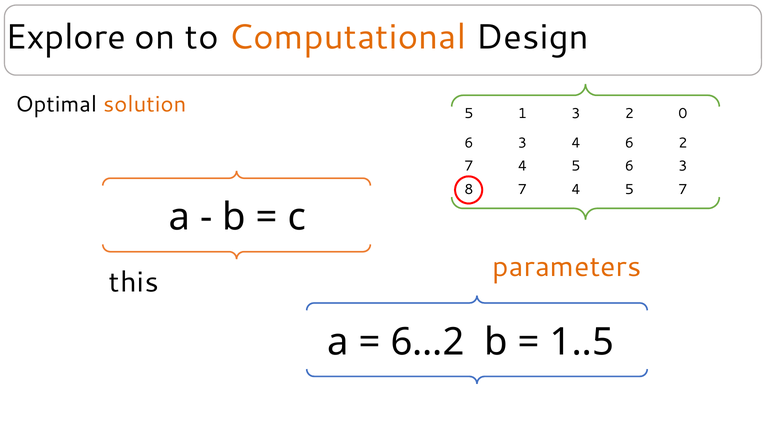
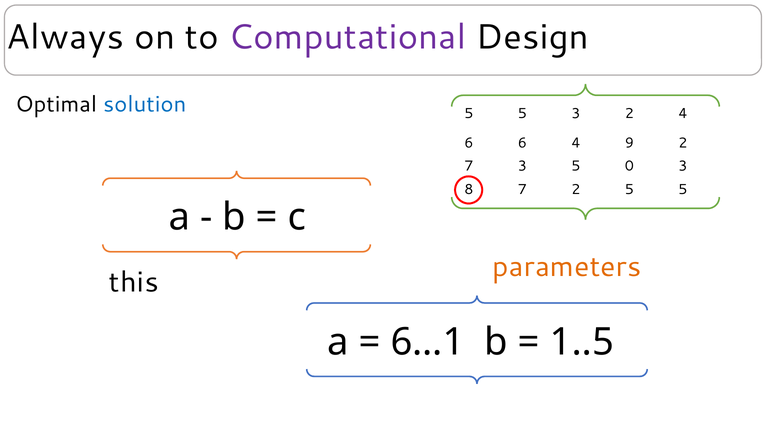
Explore: Explore -> Always
Computational colour: orange -> purple
solution colour: orange -> blue
1 at (522, 114): 1 -> 5
2 0: 0 -> 4
3 at (522, 143): 3 -> 6
4 6: 6 -> 9
4 at (522, 166): 4 -> 3
5 6: 6 -> 0
8 7 4: 4 -> 2
7 at (683, 190): 7 -> 5
6…2: 6…2 -> 6…1
